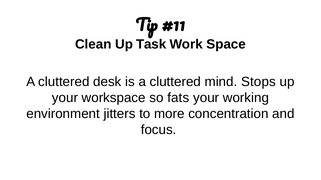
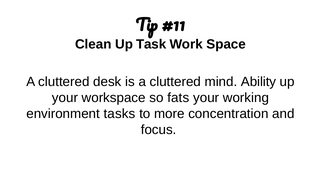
Stops: Stops -> Ability
jitters: jitters -> tasks
